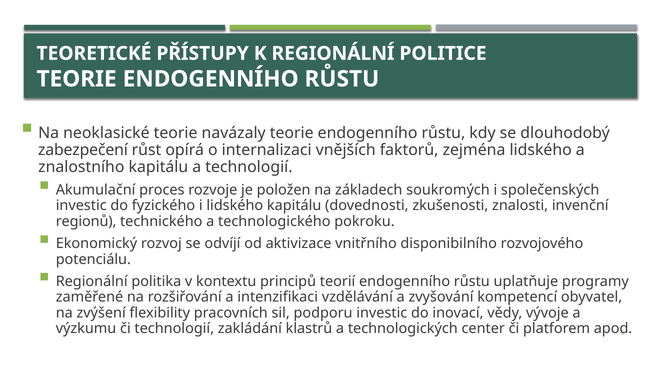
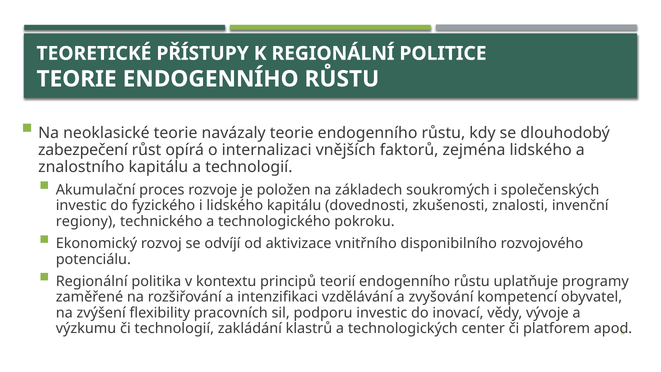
regionů: regionů -> regiony
